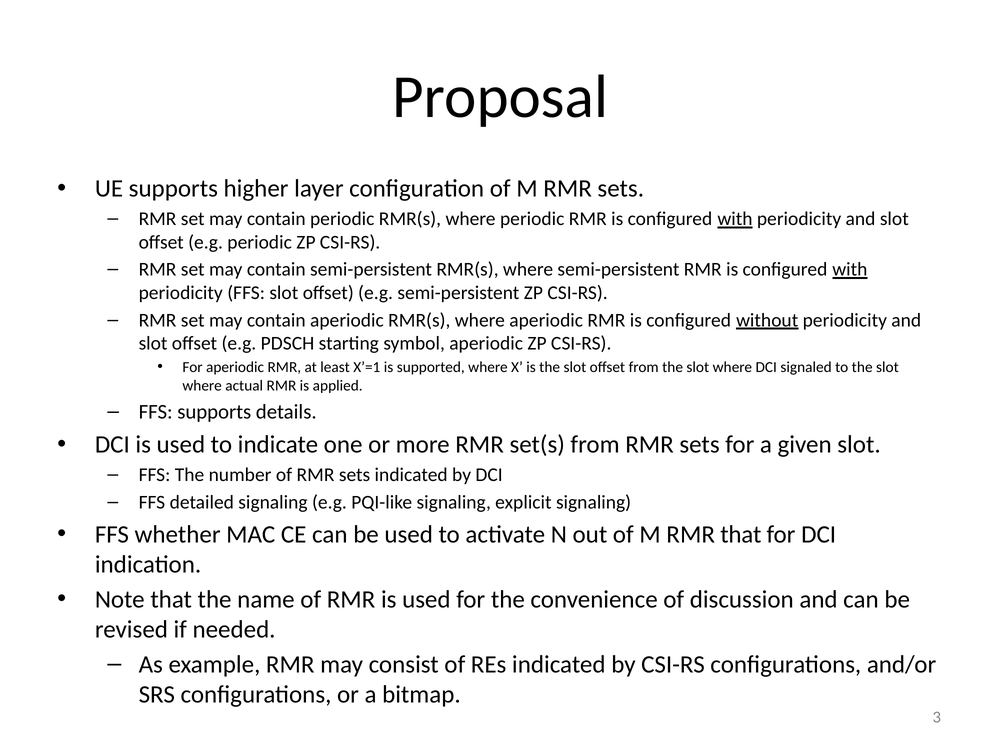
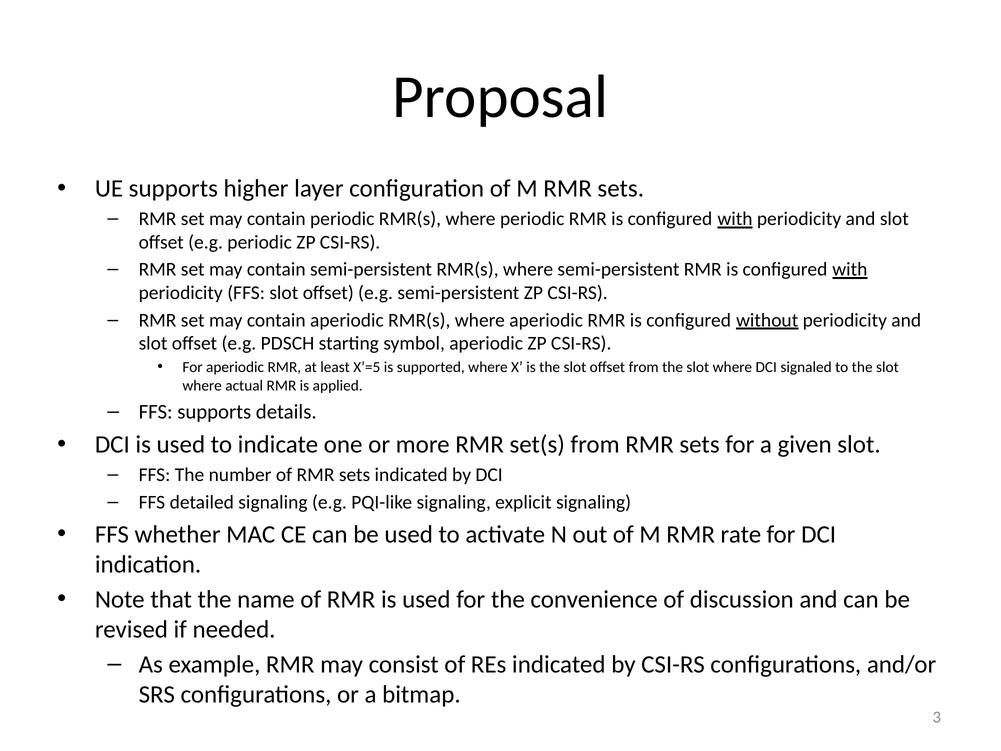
X’=1: X’=1 -> X’=5
RMR that: that -> rate
